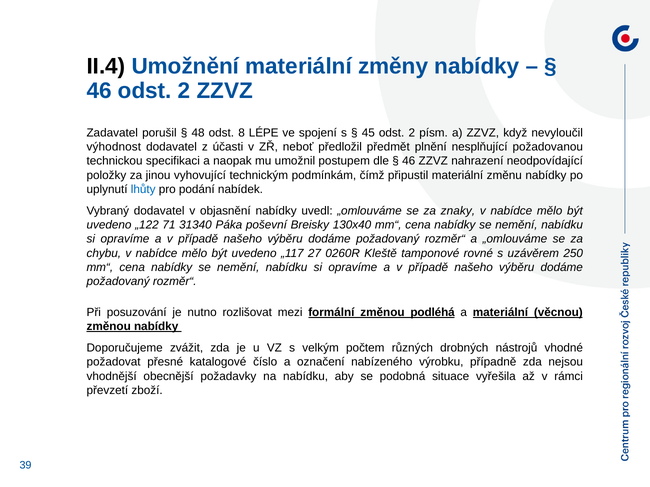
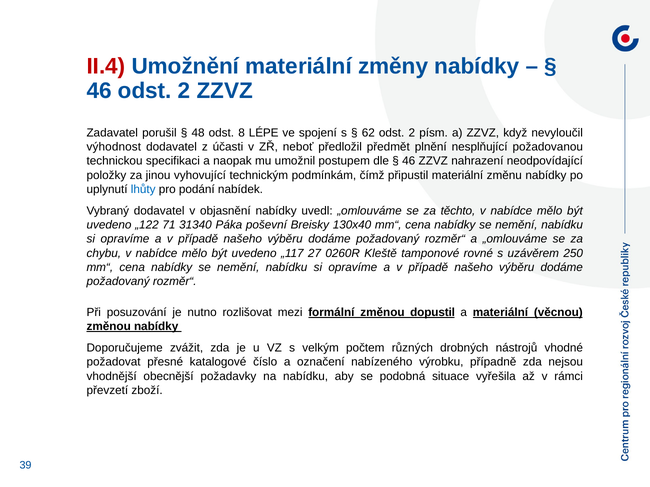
II.4 colour: black -> red
45: 45 -> 62
znaky: znaky -> těchto
podléhá: podléhá -> dopustil
